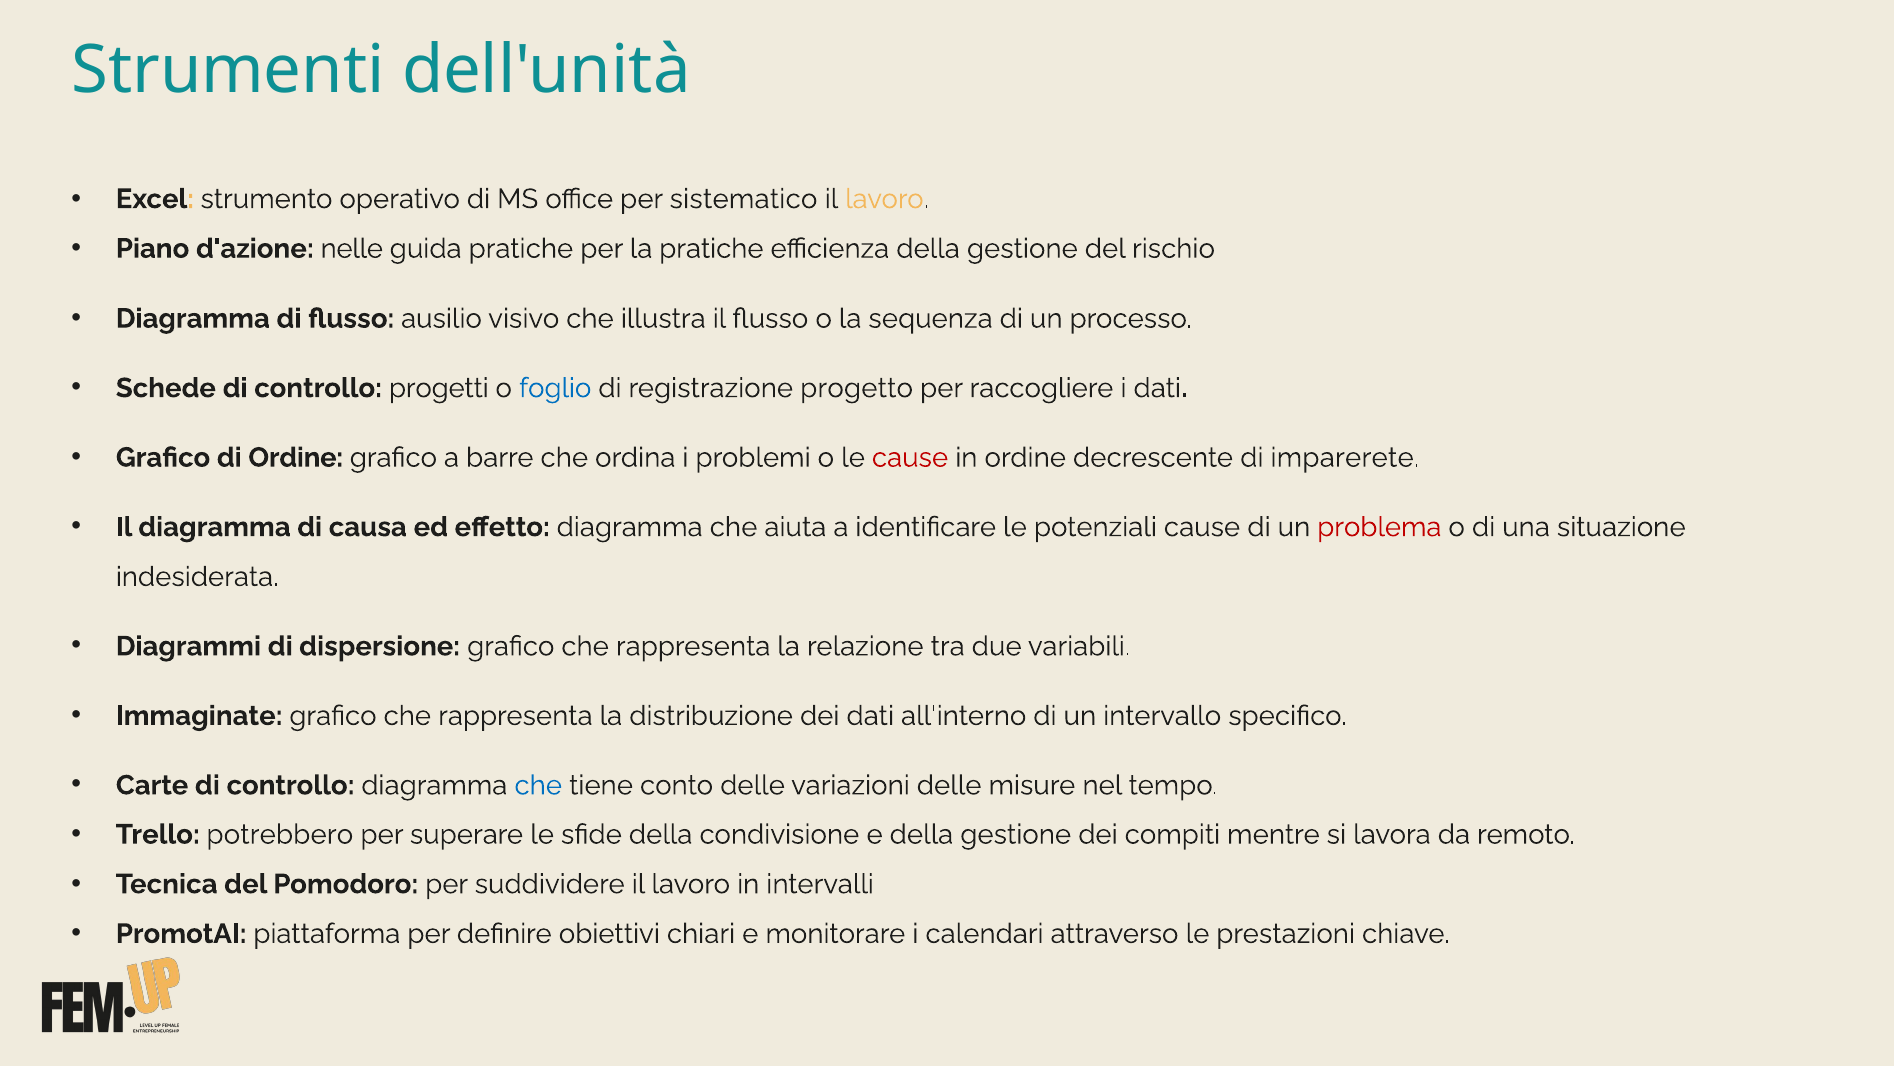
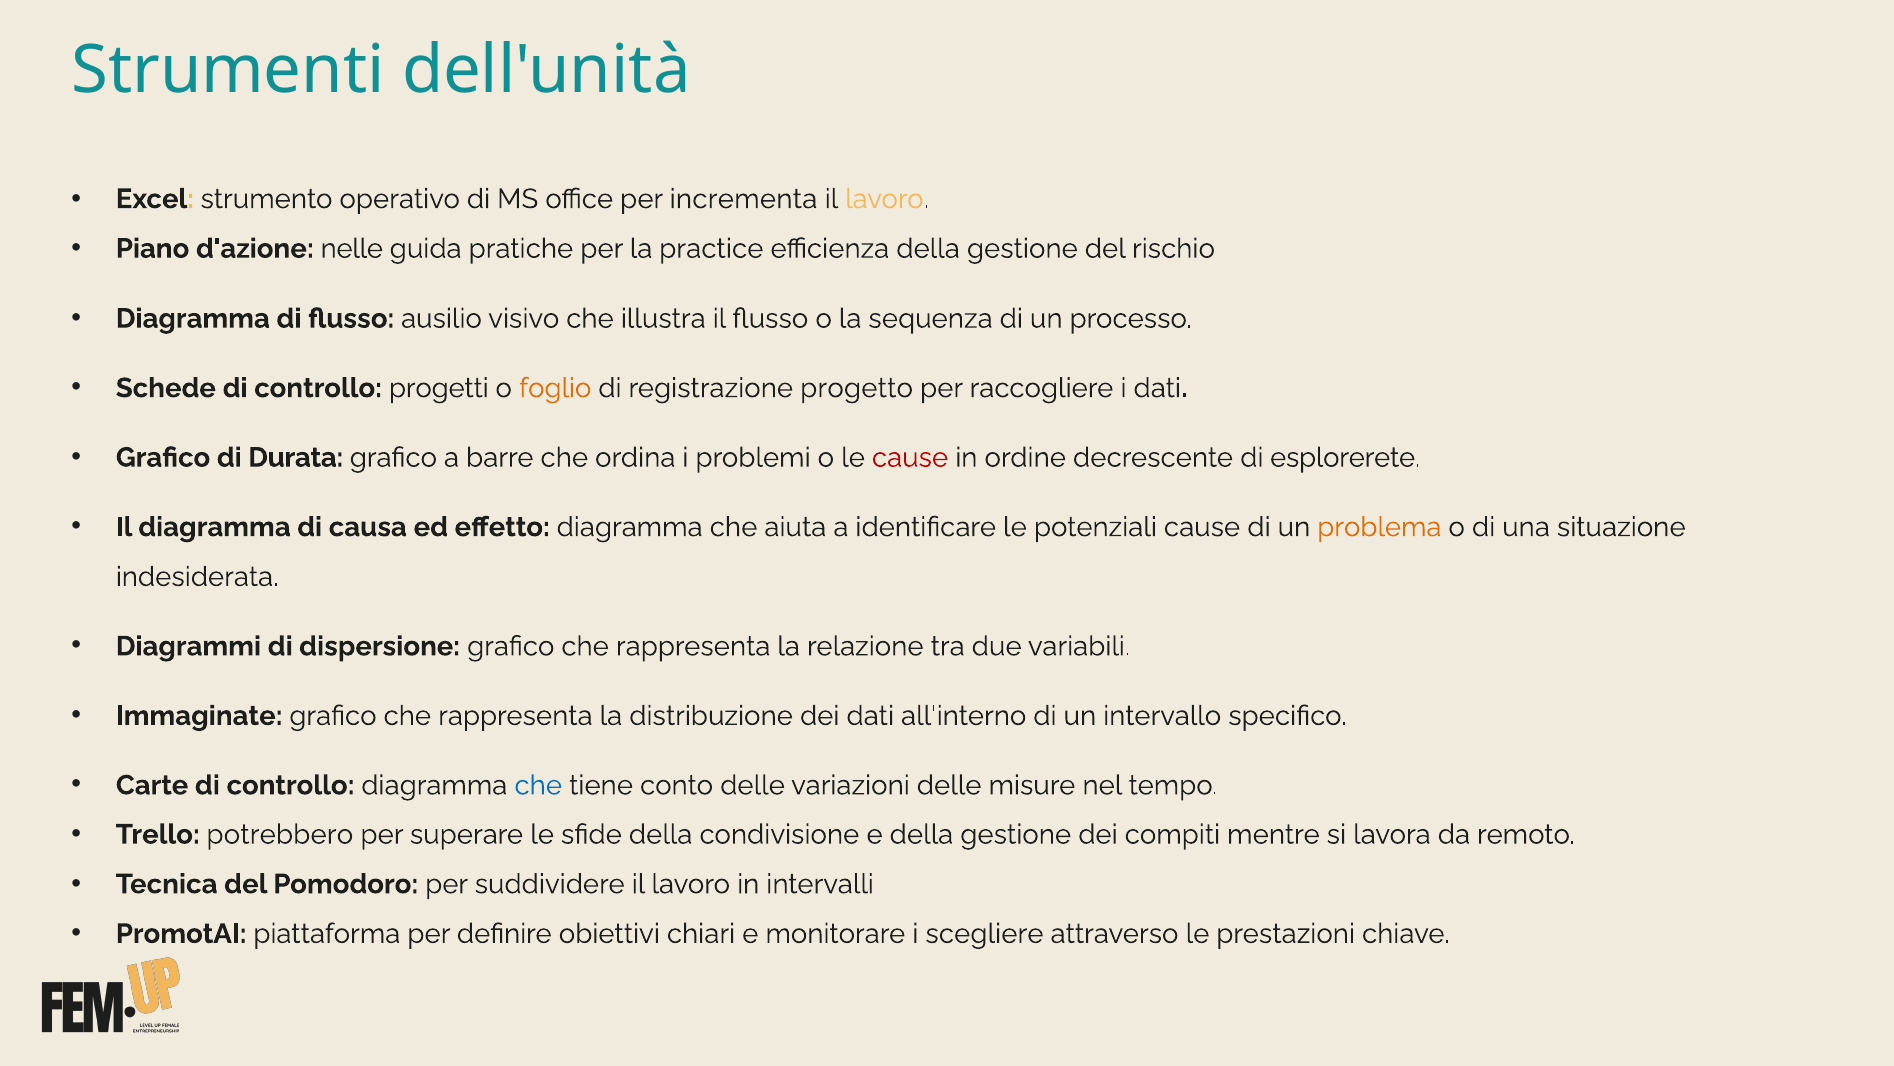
sistematico: sistematico -> incrementa
la pratiche: pratiche -> practice
foglio colour: blue -> orange
di Ordine: Ordine -> Durata
imparerete: imparerete -> esplorerete
problema colour: red -> orange
calendari: calendari -> scegliere
